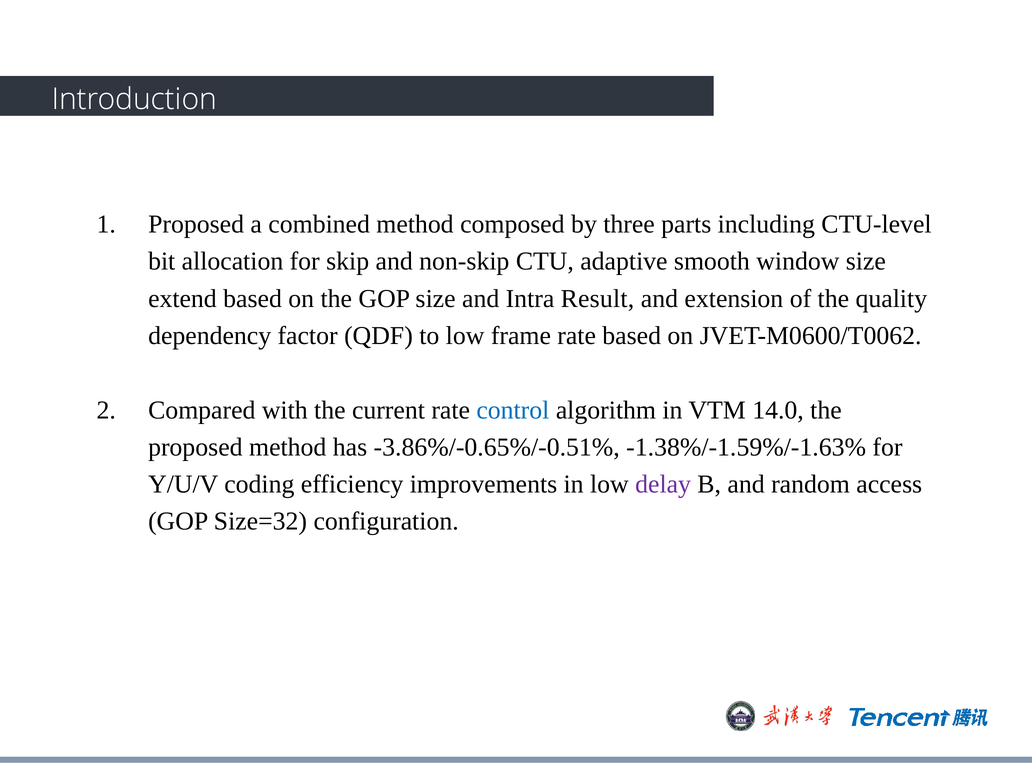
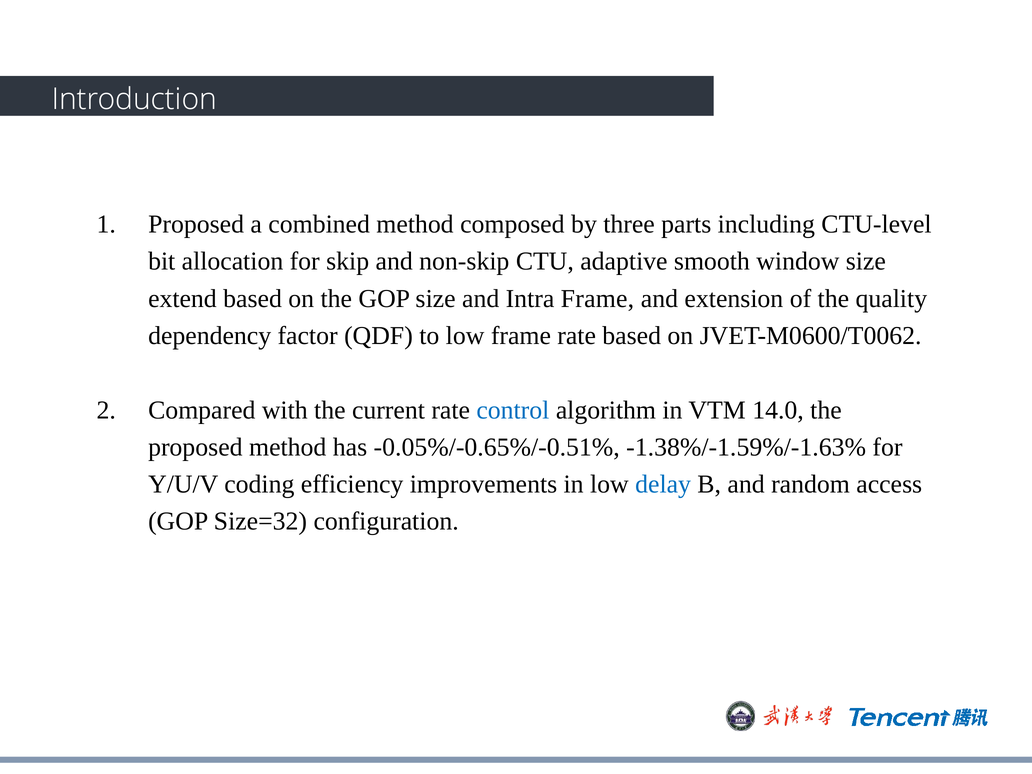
Intra Result: Result -> Frame
-3.86%/-0.65%/-0.51%: -3.86%/-0.65%/-0.51% -> -0.05%/-0.65%/-0.51%
delay colour: purple -> blue
